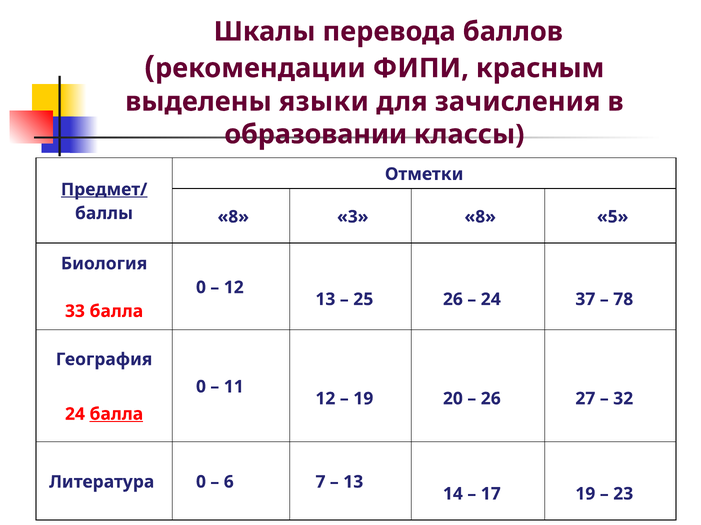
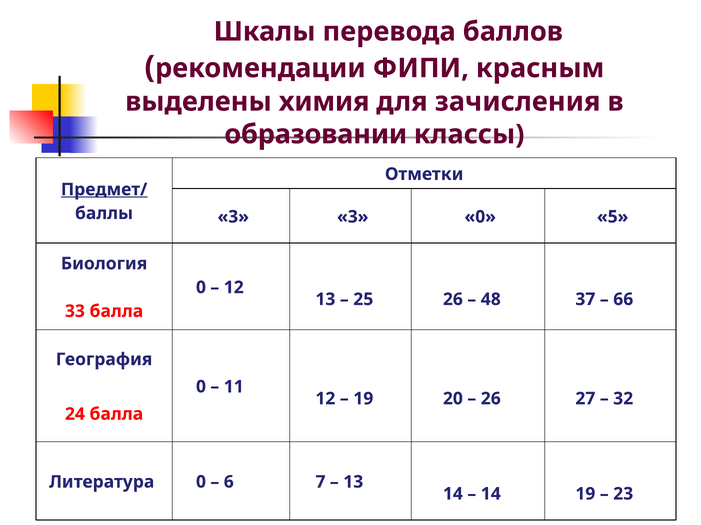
языки: языки -> химия
8 at (233, 217): 8 -> 3
3 8: 8 -> 0
24 at (491, 300): 24 -> 48
78: 78 -> 66
балла at (116, 415) underline: present -> none
17 at (491, 494): 17 -> 14
